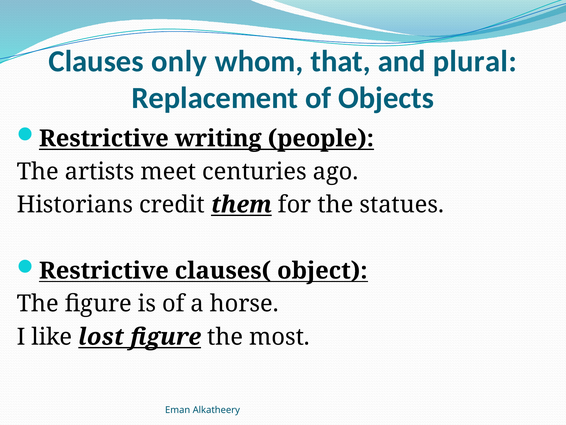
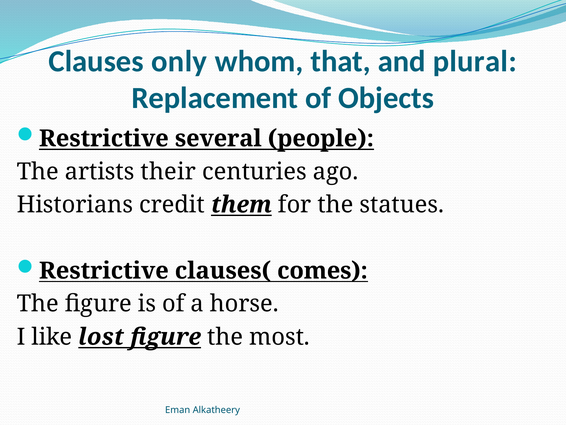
writing: writing -> several
meet: meet -> their
object: object -> comes
